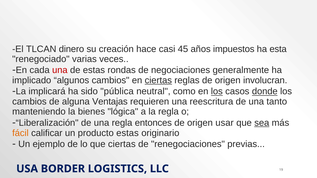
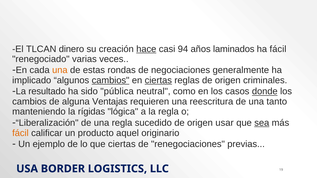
hace underline: none -> present
45: 45 -> 94
impuestos: impuestos -> laminados
ha esta: esta -> fácil
una at (60, 70) colour: red -> orange
cambios at (111, 80) underline: none -> present
involucran: involucran -> criminales
implicará: implicará -> resultado
los at (217, 92) underline: present -> none
bienes: bienes -> rígidas
entonces: entonces -> sucedido
producto estas: estas -> aquel
